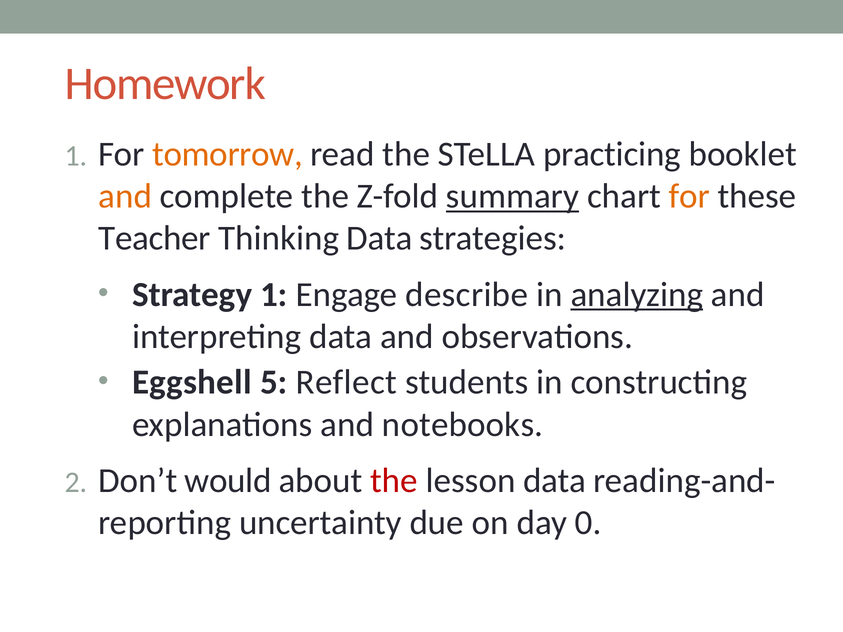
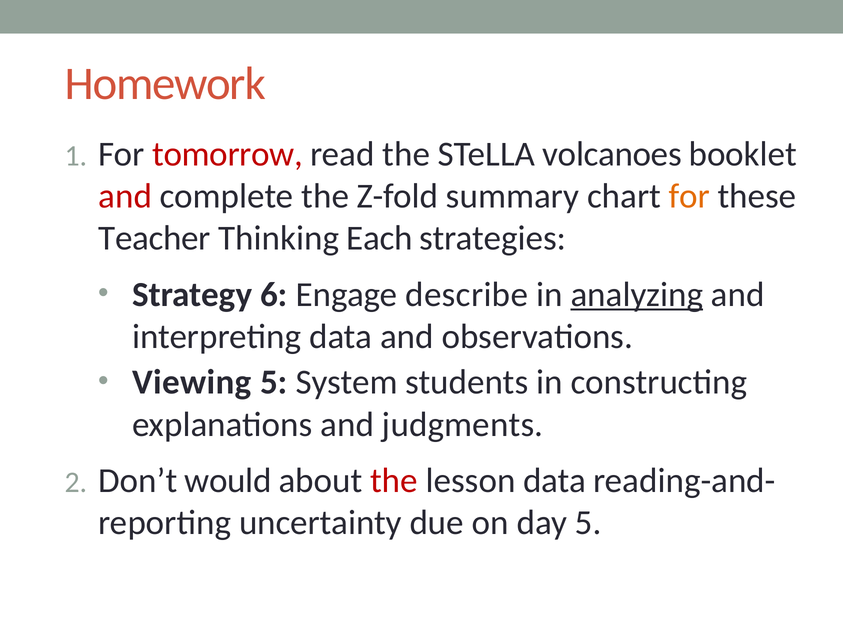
tomorrow colour: orange -> red
practicing: practicing -> volcanoes
and at (125, 196) colour: orange -> red
summary underline: present -> none
Thinking Data: Data -> Each
Strategy 1: 1 -> 6
Eggshell: Eggshell -> Viewing
Reflect: Reflect -> System
notebooks: notebooks -> judgments
day 0: 0 -> 5
